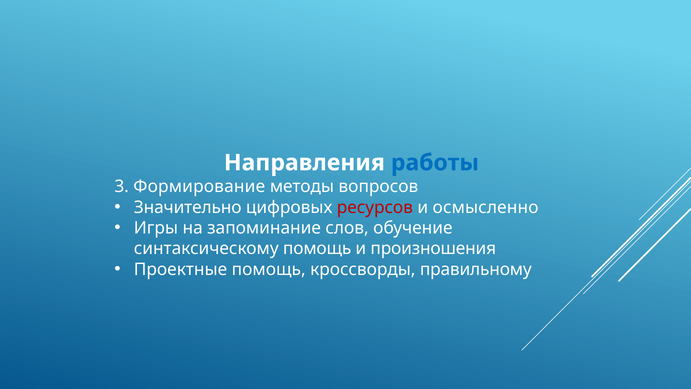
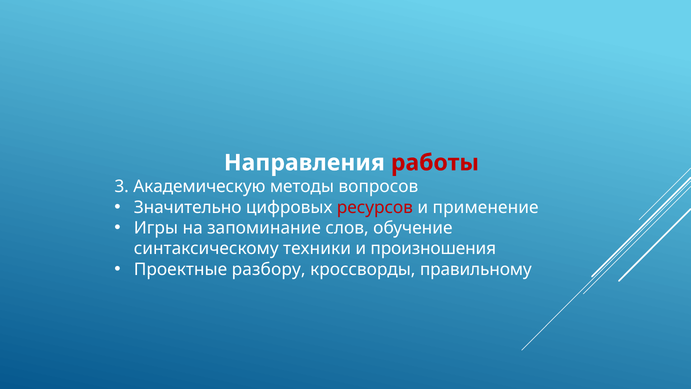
работы colour: blue -> red
Формирование: Формирование -> Академическую
осмысленно: осмысленно -> применение
синтаксическому помощь: помощь -> техники
Проектные помощь: помощь -> разбору
